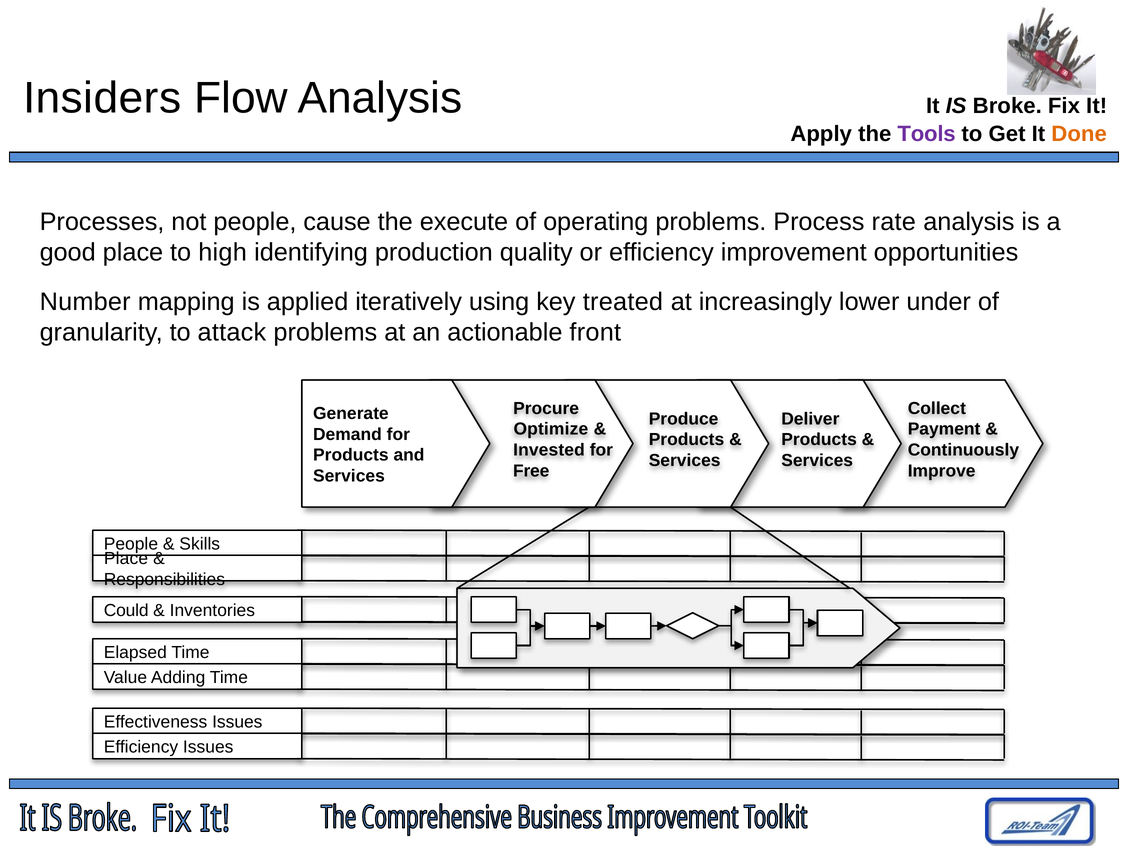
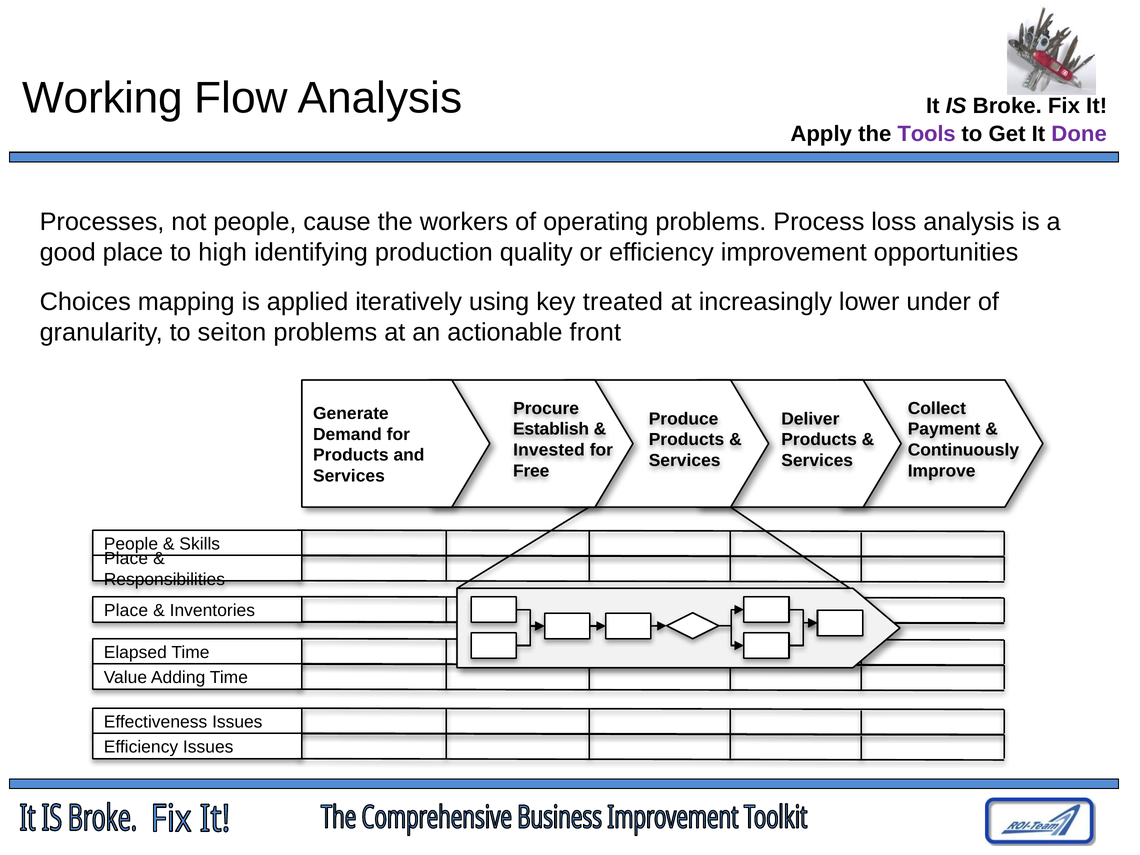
Insiders: Insiders -> Working
Done colour: orange -> purple
execute: execute -> workers
rate: rate -> loss
Number: Number -> Choices
attack: attack -> seiton
Optimize: Optimize -> Establish
Could at (126, 611): Could -> Place
